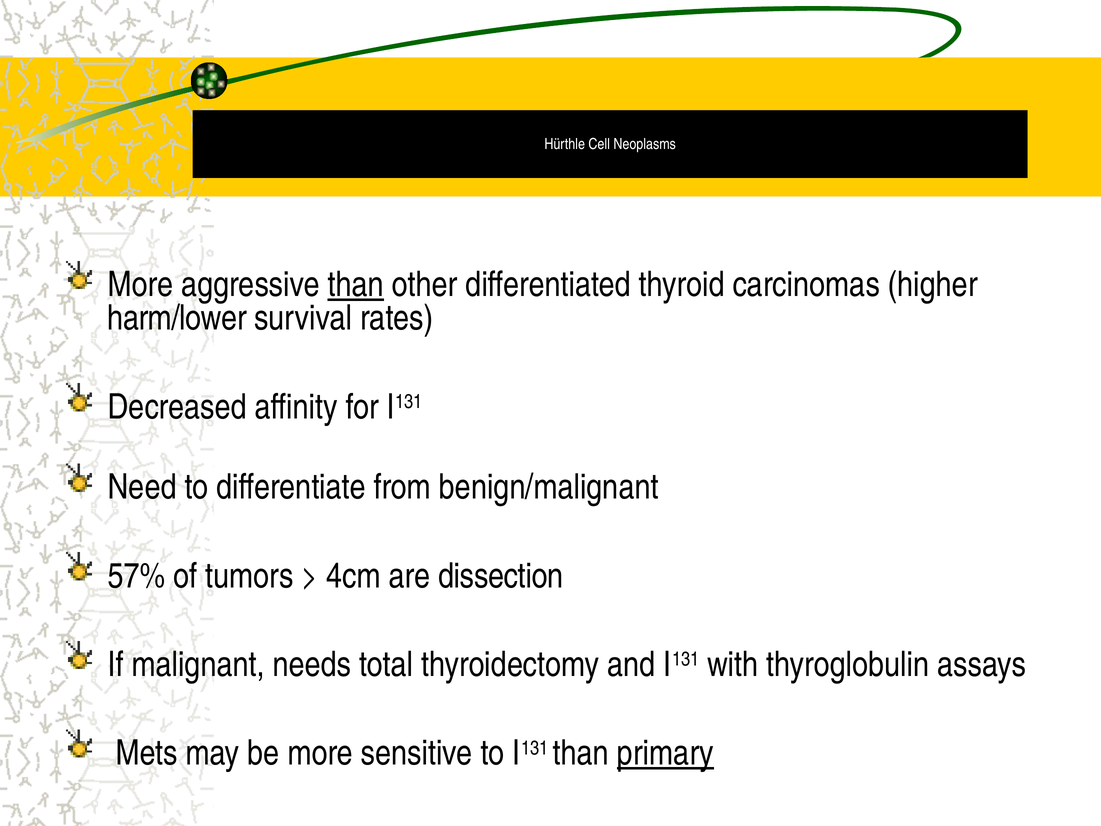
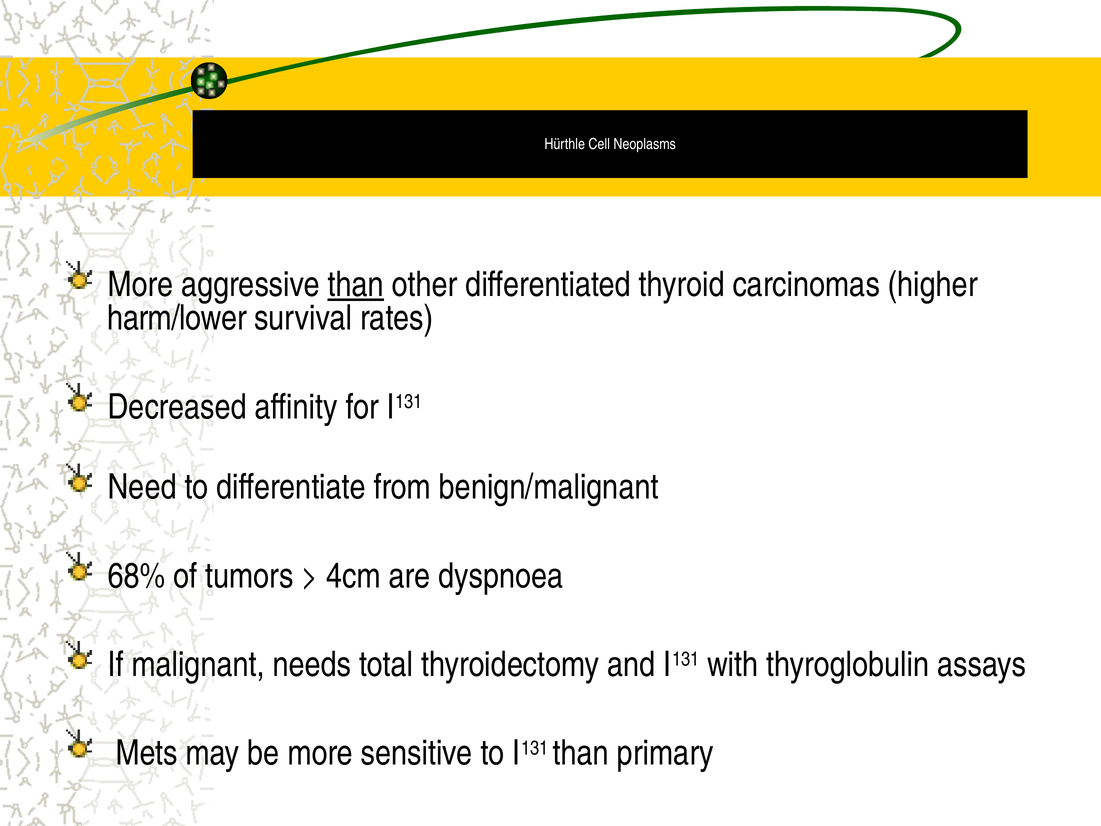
57%: 57% -> 68%
dissection: dissection -> dyspnoea
primary underline: present -> none
